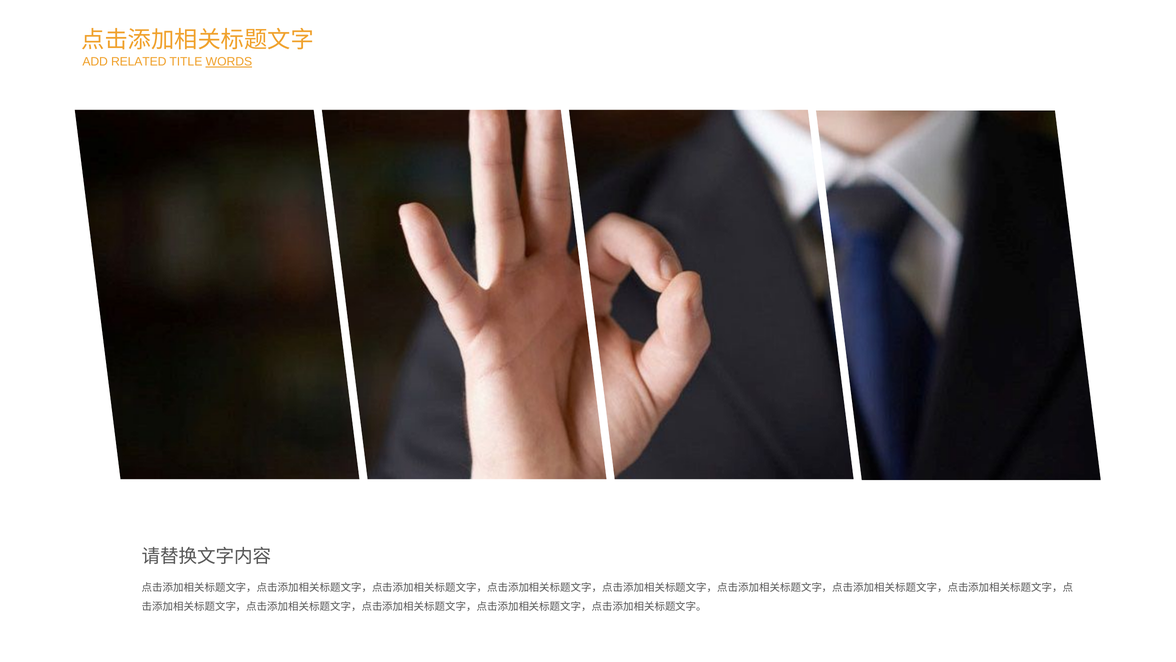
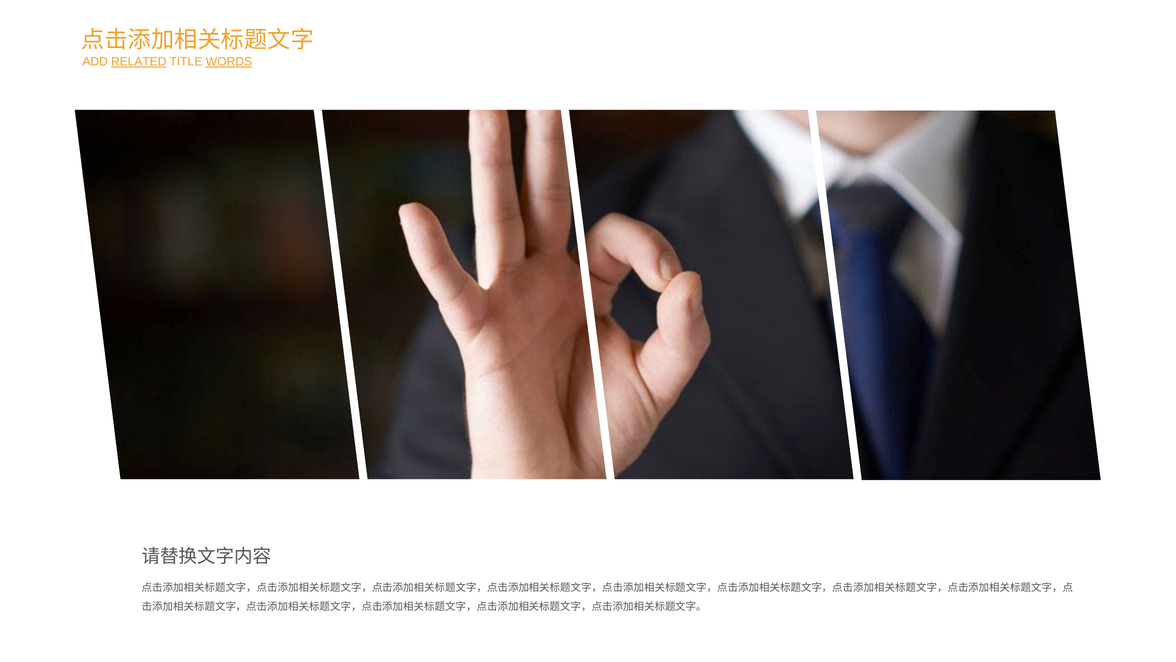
RELATED underline: none -> present
